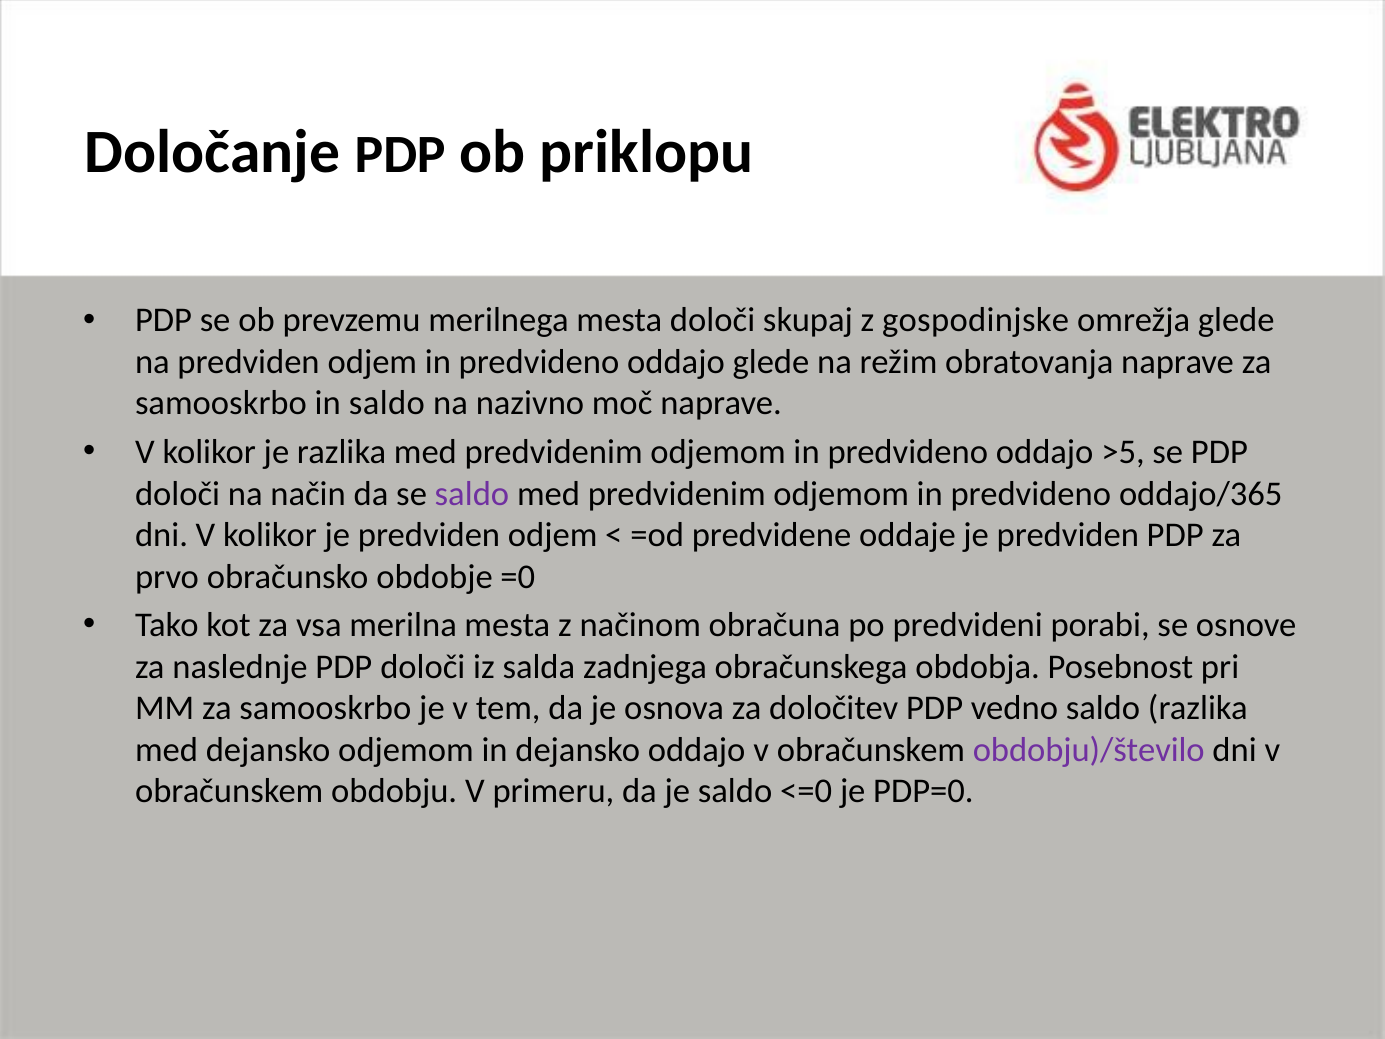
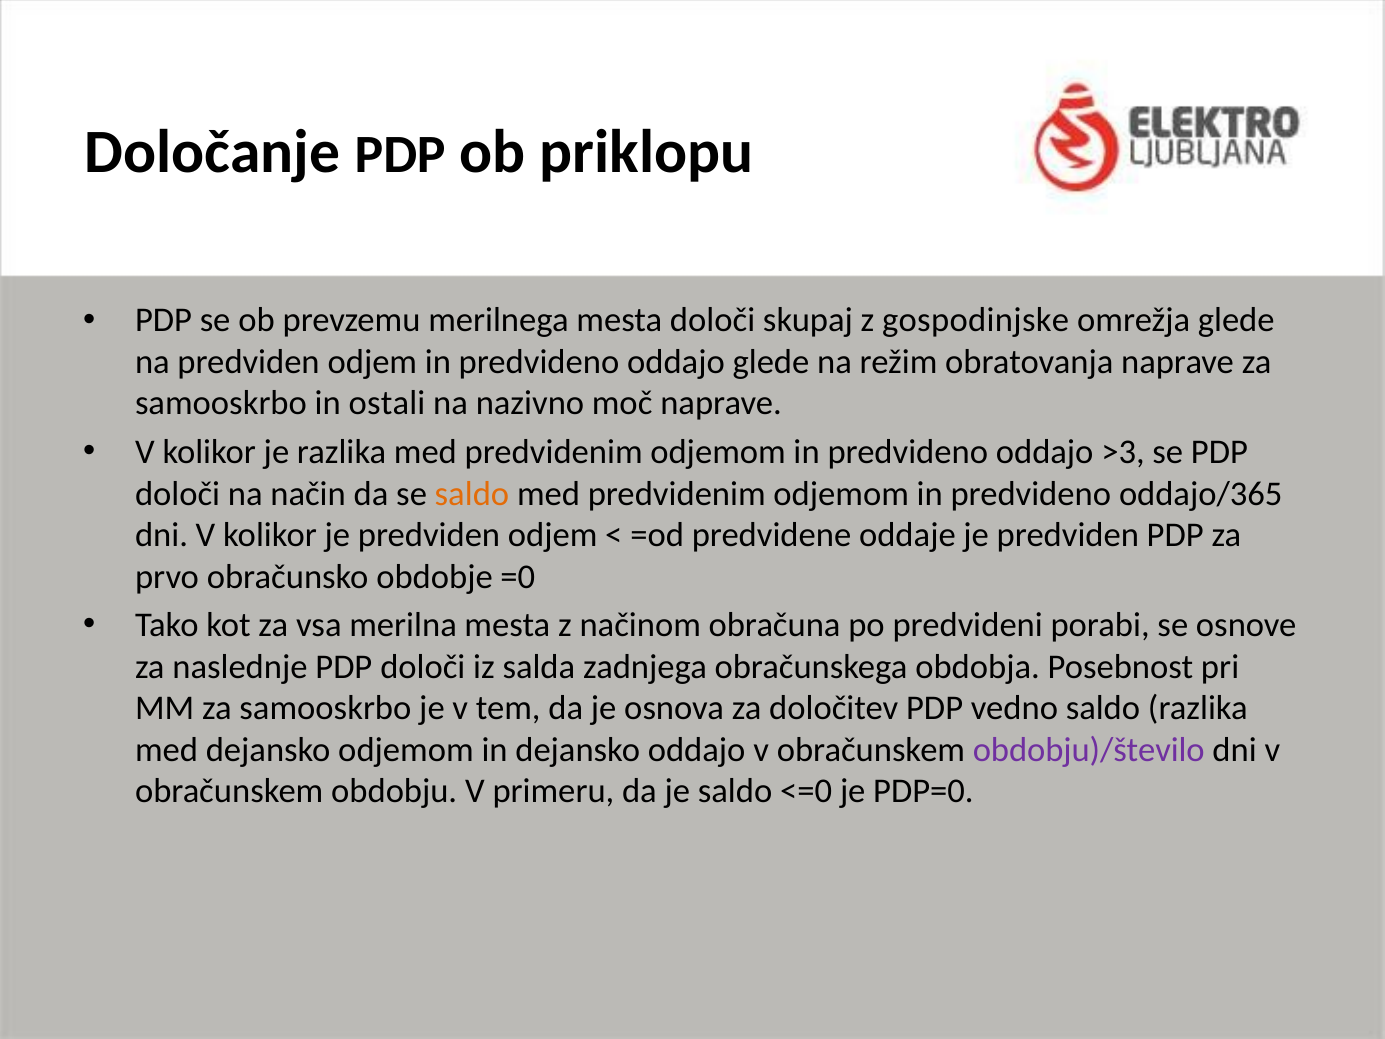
in saldo: saldo -> ostali
>5: >5 -> >3
saldo at (472, 493) colour: purple -> orange
